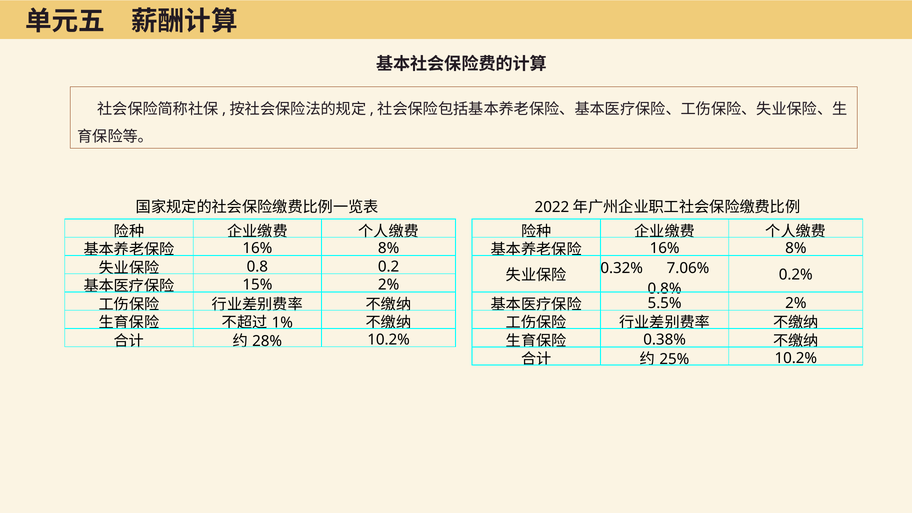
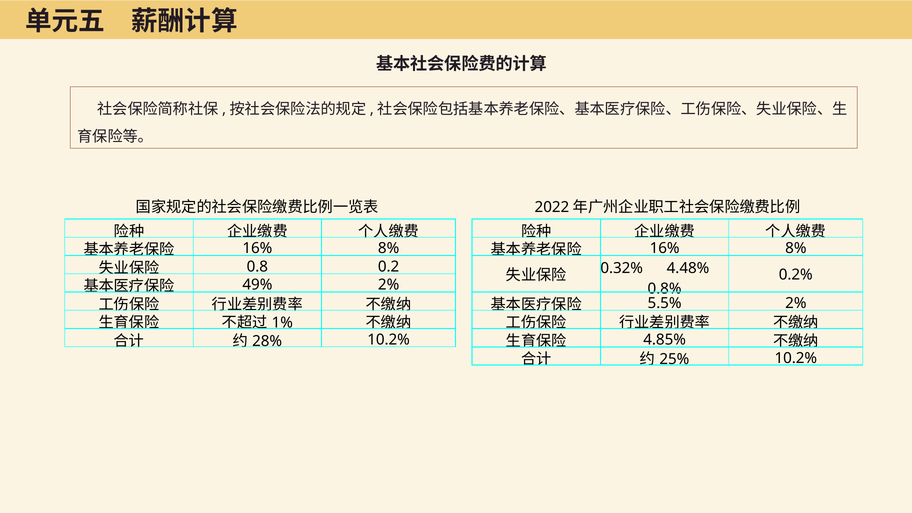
7.06%: 7.06% -> 4.48%
15%: 15% -> 49%
0.38%: 0.38% -> 4.85%
